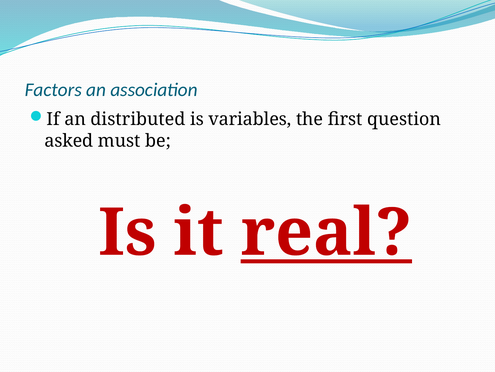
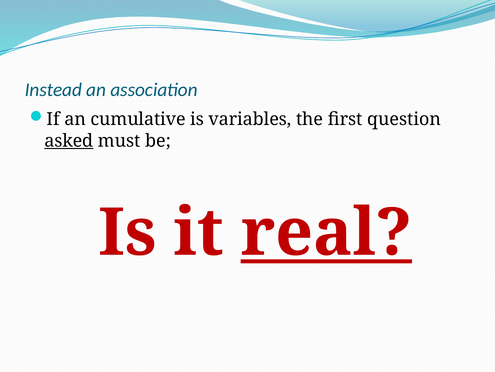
Factors: Factors -> Instead
distributed: distributed -> cumulative
asked underline: none -> present
